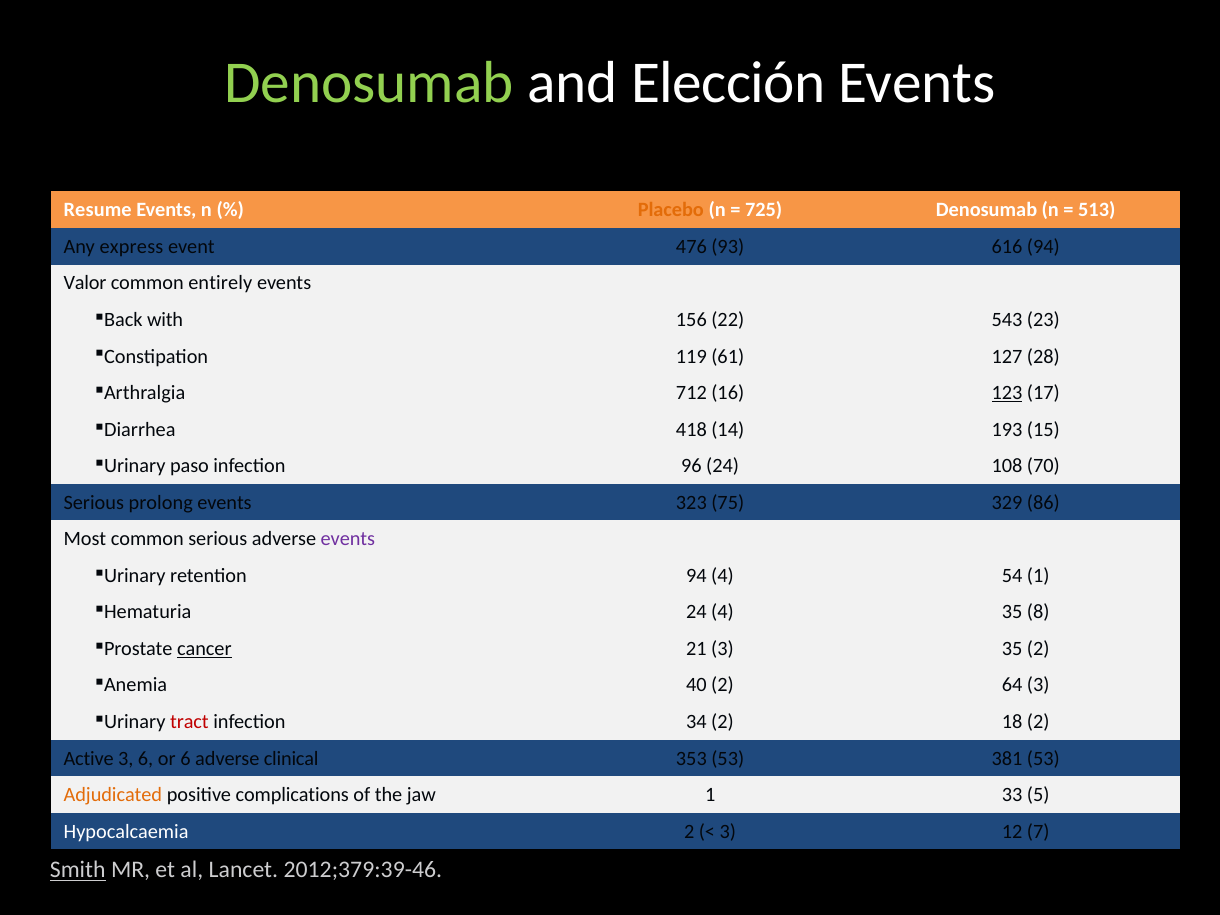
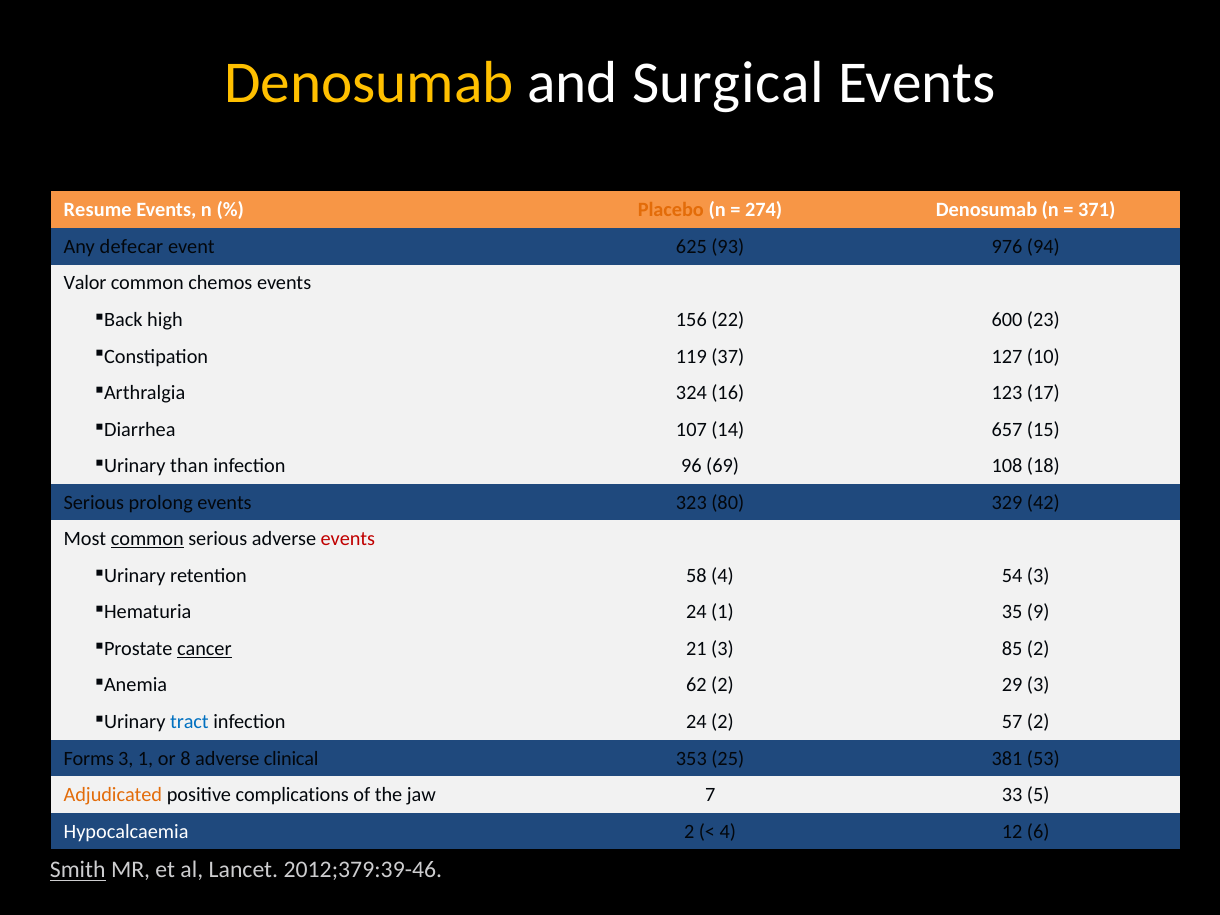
Denosumab at (369, 82) colour: light green -> yellow
Elección: Elección -> Surgical
725: 725 -> 274
513: 513 -> 371
express: express -> defecar
476: 476 -> 625
616: 616 -> 976
entirely: entirely -> chemos
with: with -> high
543: 543 -> 600
61: 61 -> 37
28: 28 -> 10
712: 712 -> 324
123 underline: present -> none
418: 418 -> 107
193: 193 -> 657
paso: paso -> than
96 24: 24 -> 69
70: 70 -> 18
75: 75 -> 80
86: 86 -> 42
common at (147, 539) underline: none -> present
events at (348, 539) colour: purple -> red
retention 94: 94 -> 58
54 1: 1 -> 3
24 4: 4 -> 1
8: 8 -> 9
3 35: 35 -> 85
40: 40 -> 62
64: 64 -> 29
tract colour: red -> blue
infection 34: 34 -> 24
18: 18 -> 57
Active: Active -> Forms
3 6: 6 -> 1
or 6: 6 -> 8
353 53: 53 -> 25
jaw 1: 1 -> 7
3 at (728, 831): 3 -> 4
7: 7 -> 6
